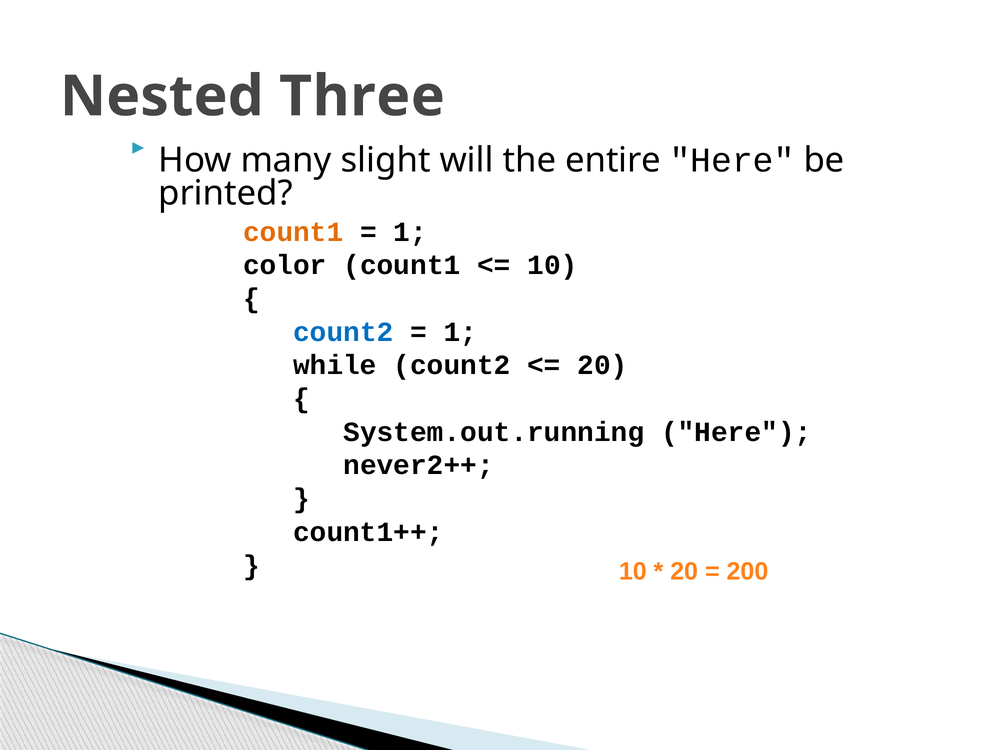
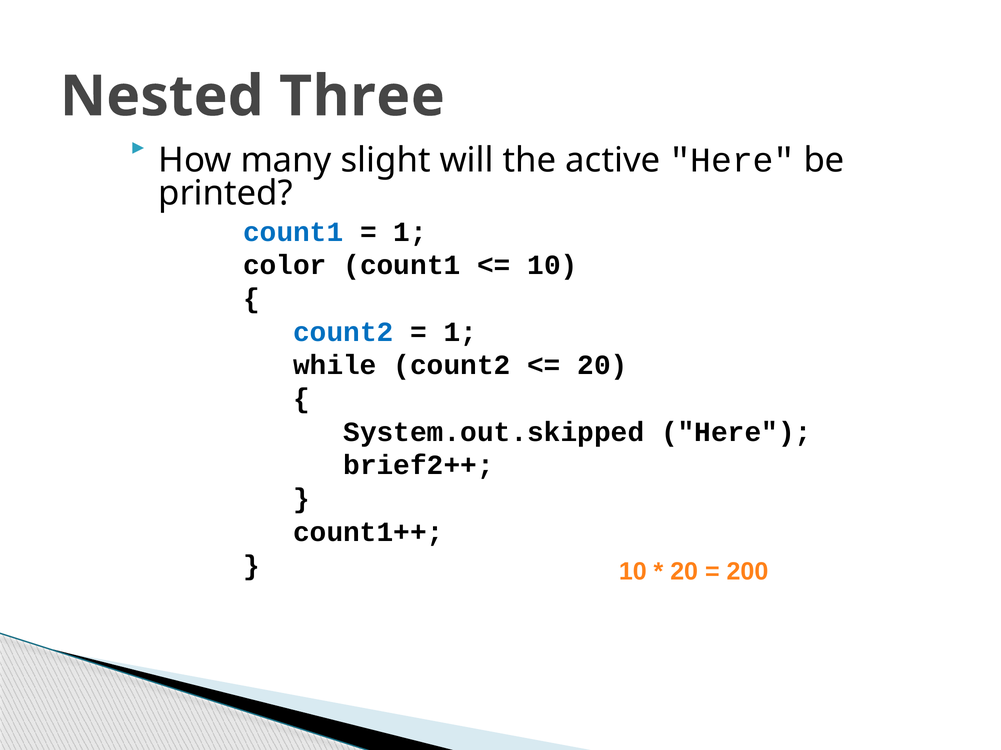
entire: entire -> active
count1 at (293, 232) colour: orange -> blue
System.out.running: System.out.running -> System.out.skipped
never2++: never2++ -> brief2++
